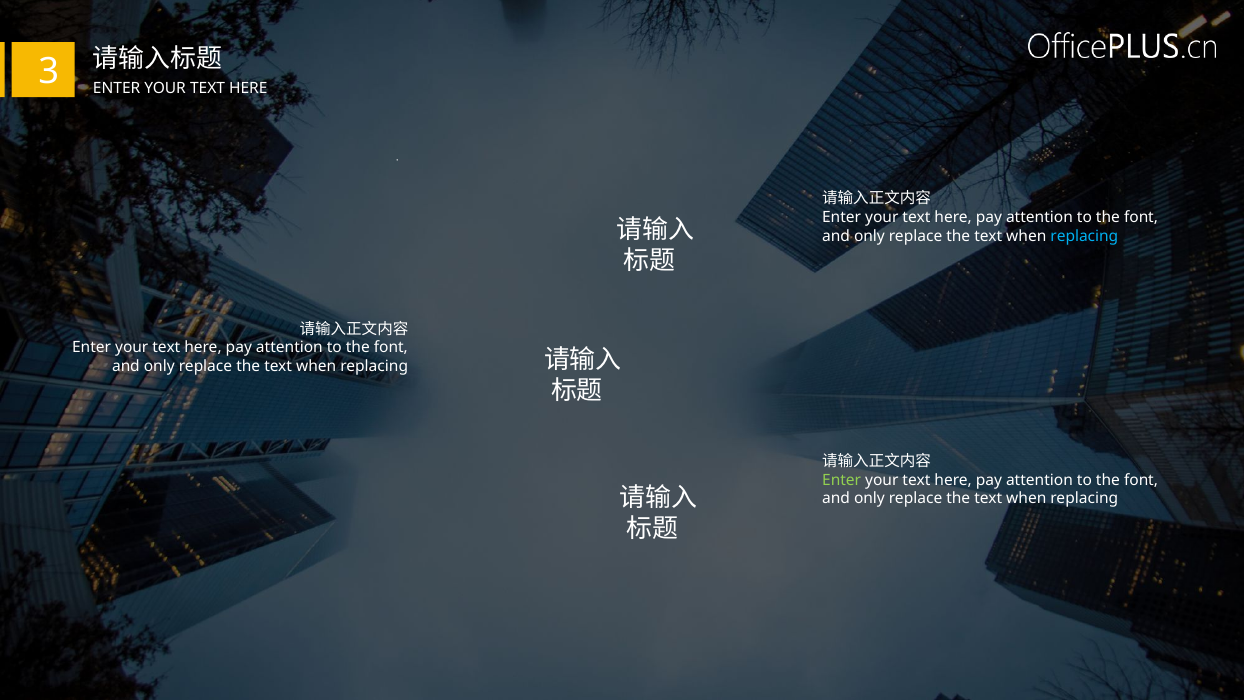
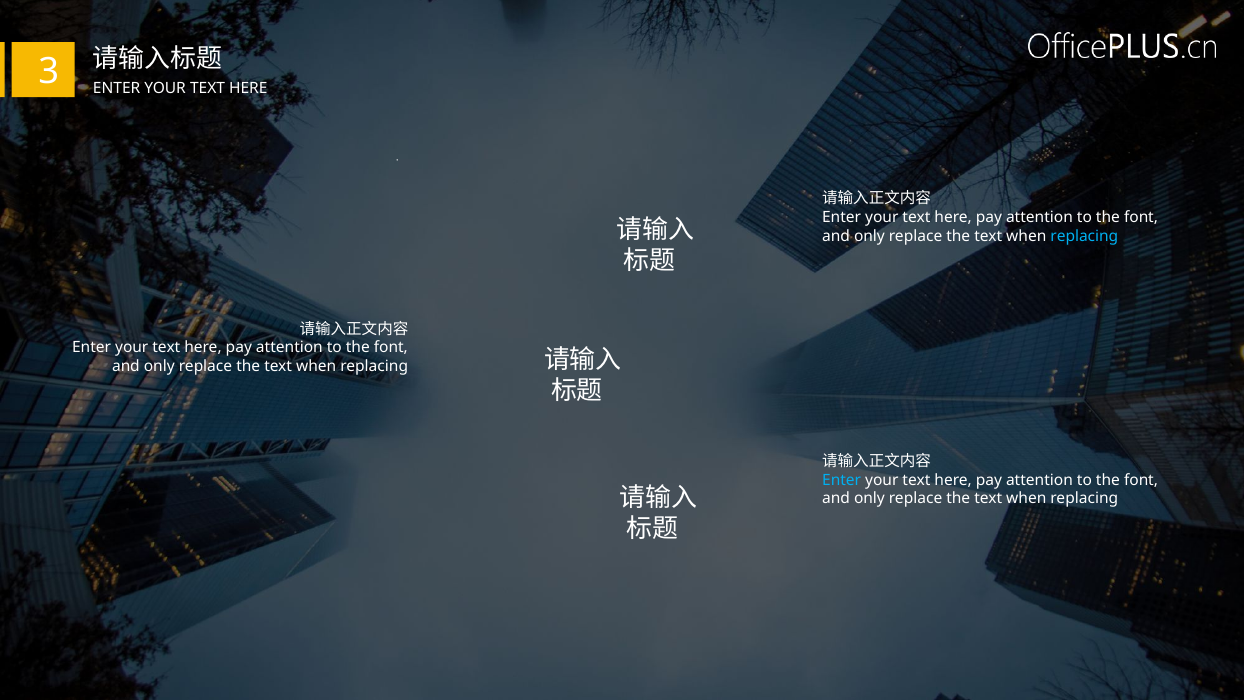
Enter at (842, 480) colour: light green -> light blue
